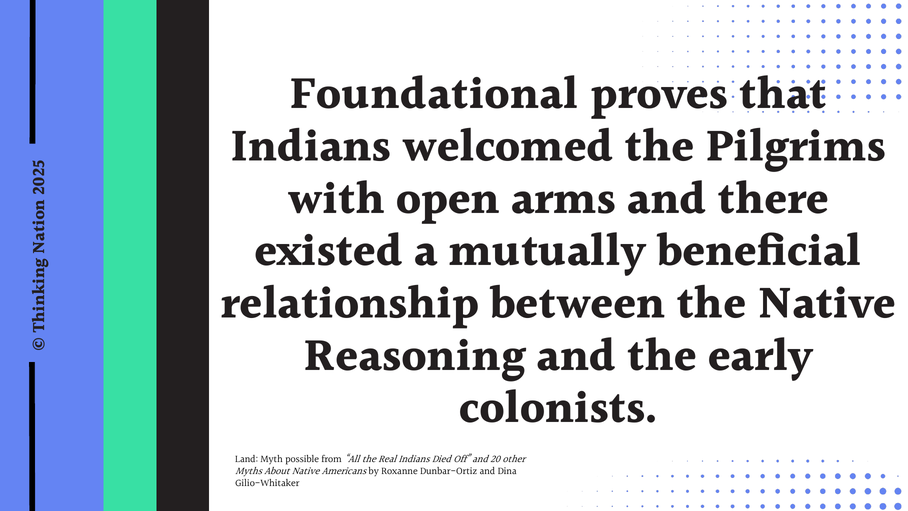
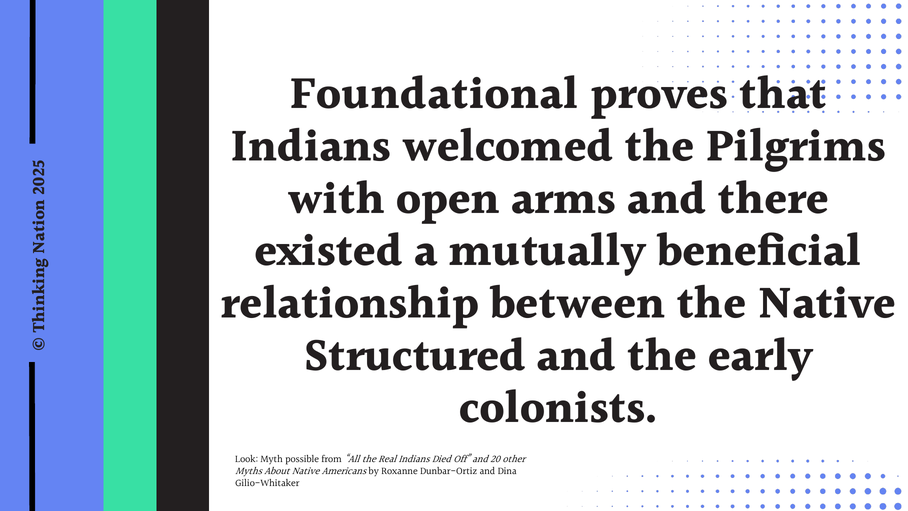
Reasoning: Reasoning -> Structured
Land: Land -> Look
